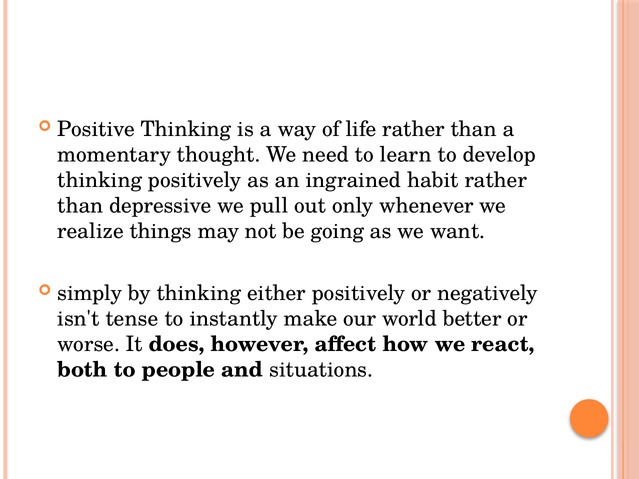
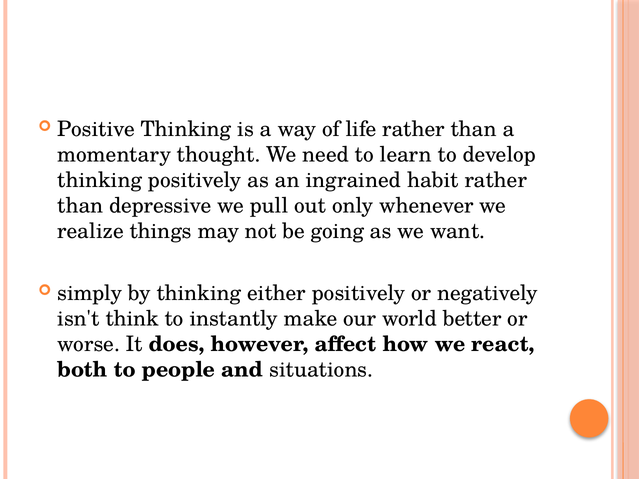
tense: tense -> think
